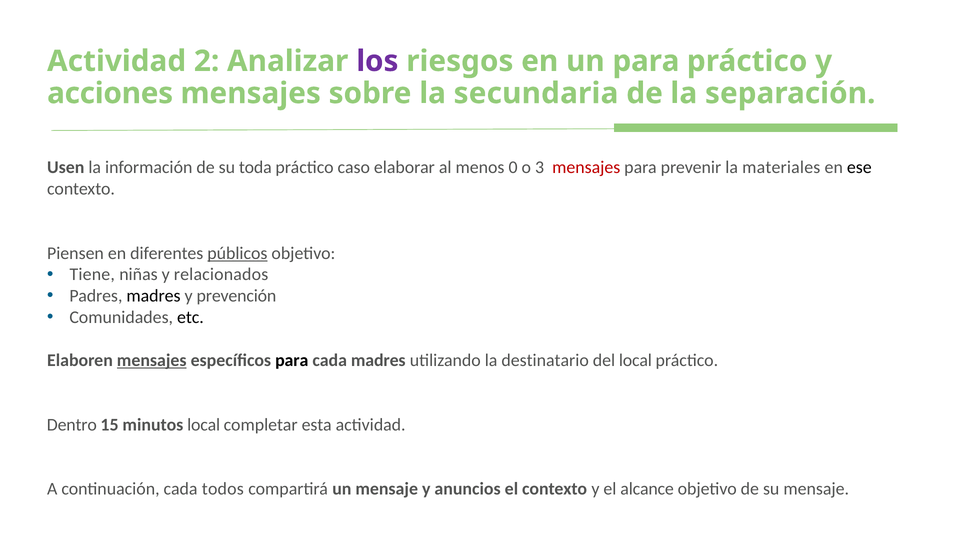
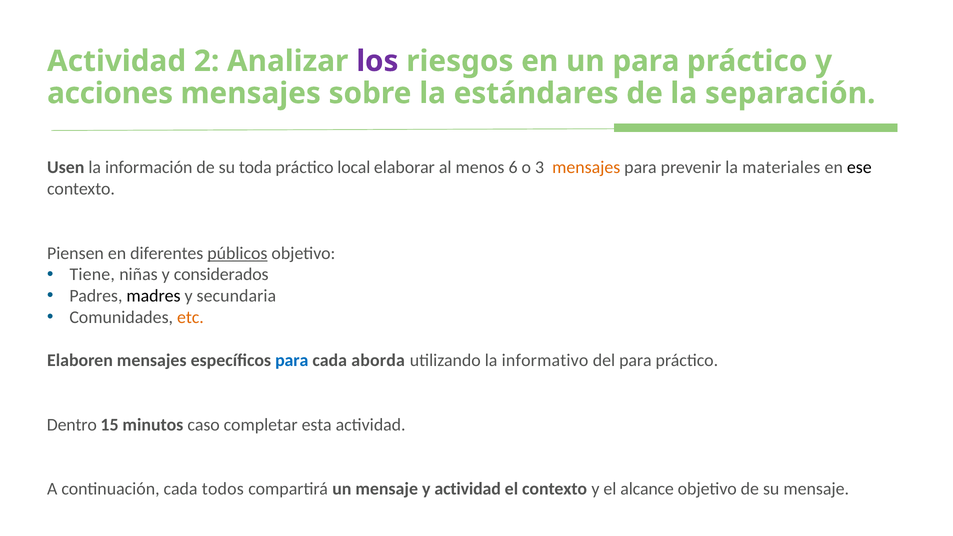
secundaria: secundaria -> estándares
caso: caso -> local
0: 0 -> 6
mensajes at (586, 167) colour: red -> orange
relacionados: relacionados -> considerados
prevención: prevención -> secundaria
etc colour: black -> orange
mensajes at (152, 360) underline: present -> none
para at (292, 360) colour: black -> blue
cada madres: madres -> aborda
destinatario: destinatario -> informativo
del local: local -> para
minutos local: local -> caso
y anuncios: anuncios -> actividad
